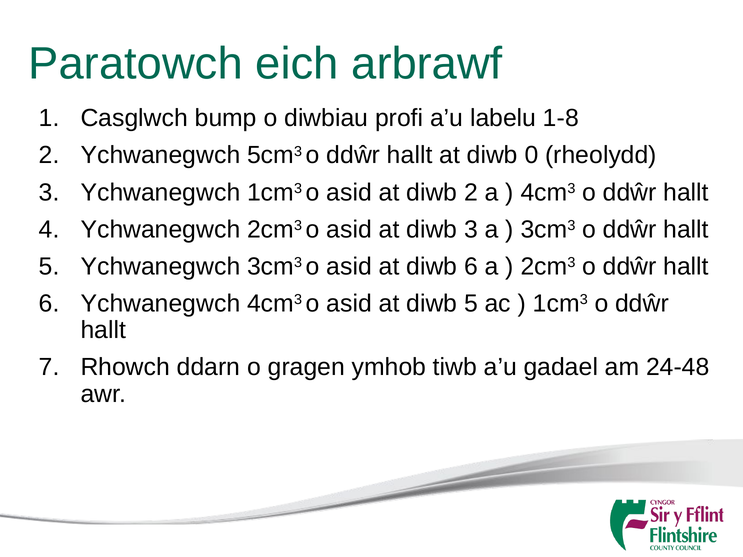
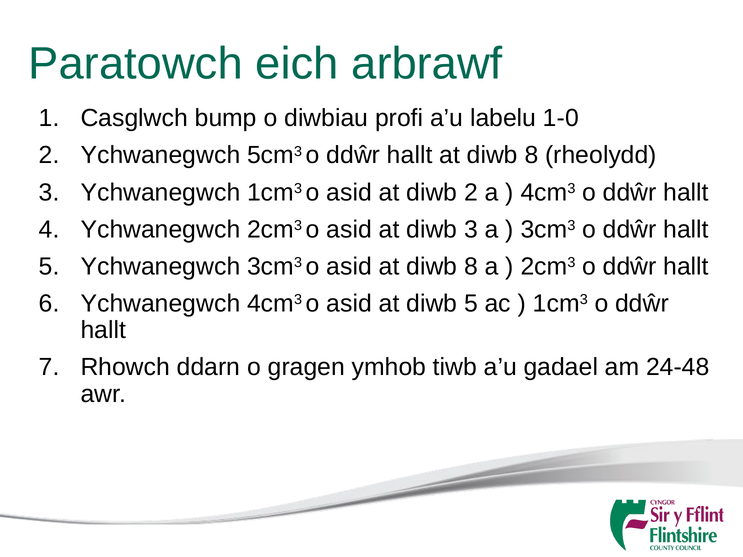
1-8: 1-8 -> 1-0
hallt at diwb 0: 0 -> 8
asid at diwb 6: 6 -> 8
